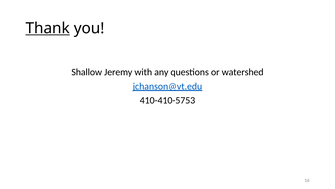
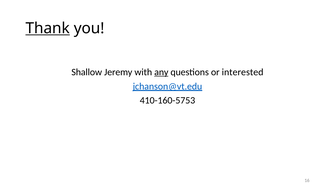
any underline: none -> present
watershed: watershed -> interested
410-410-5753: 410-410-5753 -> 410-160-5753
